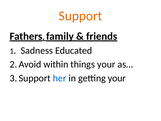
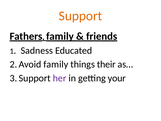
within at (56, 64): within -> family
things your: your -> their
her colour: blue -> purple
